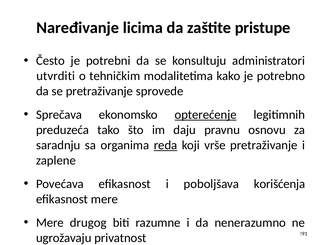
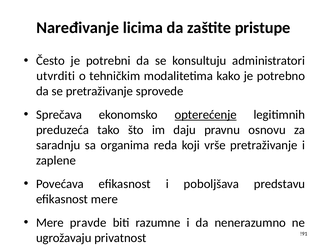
reda underline: present -> none
korišćenja: korišćenja -> predstavu
drugog: drugog -> pravde
